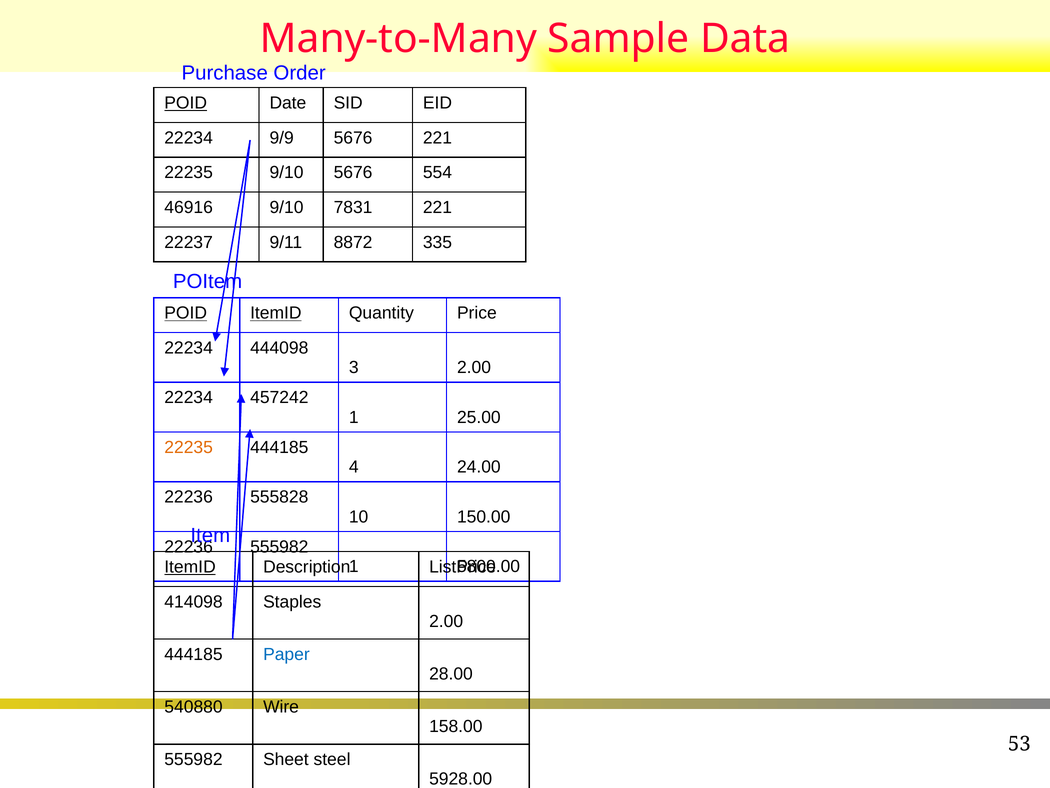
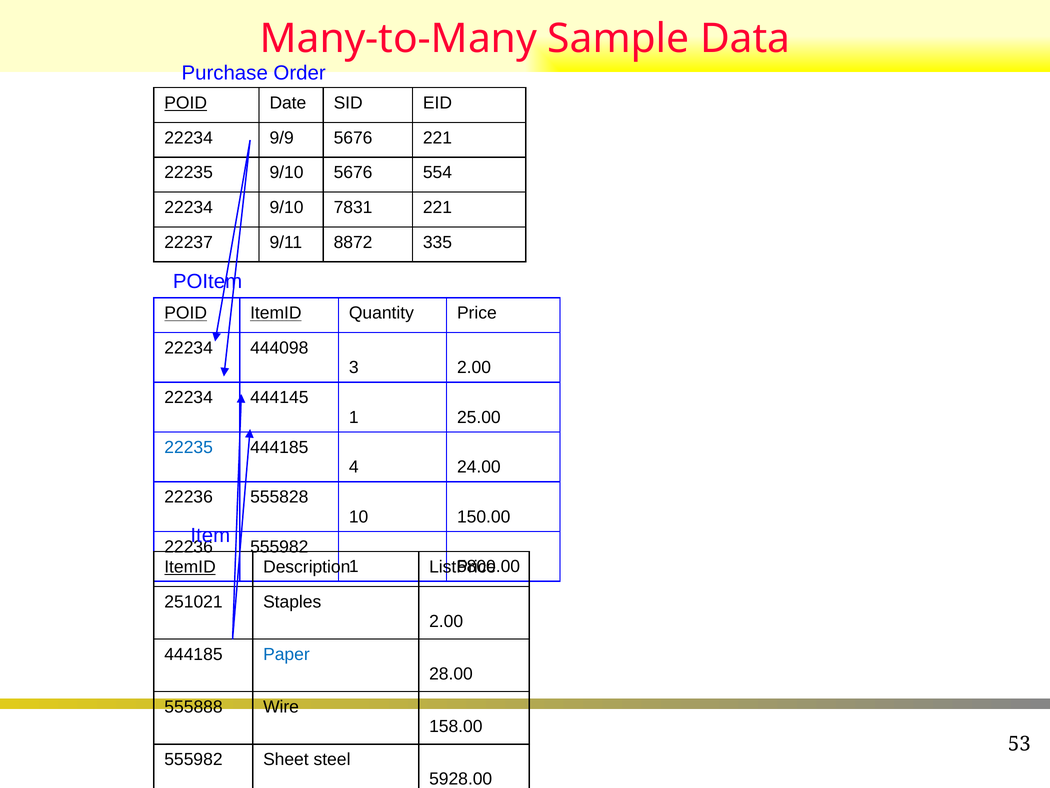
46916 at (189, 207): 46916 -> 22234
457242: 457242 -> 444145
22235 at (189, 447) colour: orange -> blue
414098: 414098 -> 251021
540880: 540880 -> 555888
